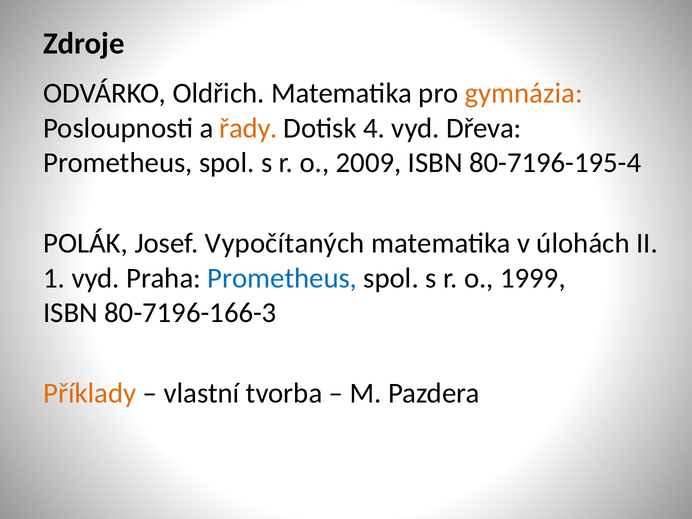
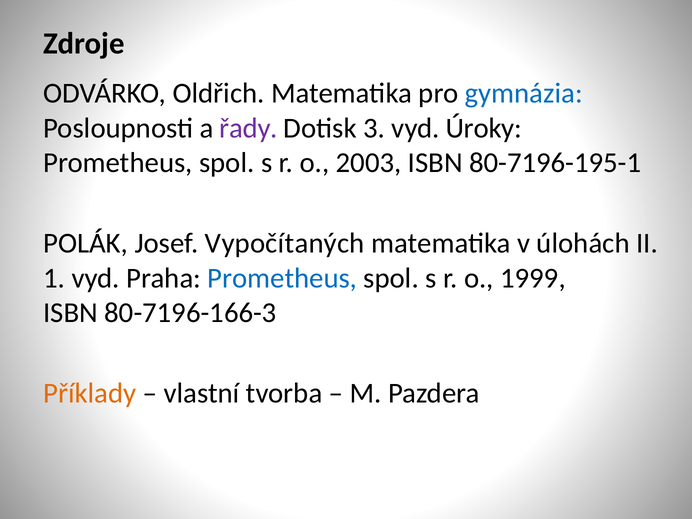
gymnázia colour: orange -> blue
řady colour: orange -> purple
4: 4 -> 3
Dřeva: Dřeva -> Úroky
2009: 2009 -> 2003
80-7196-195-4: 80-7196-195-4 -> 80-7196-195-1
